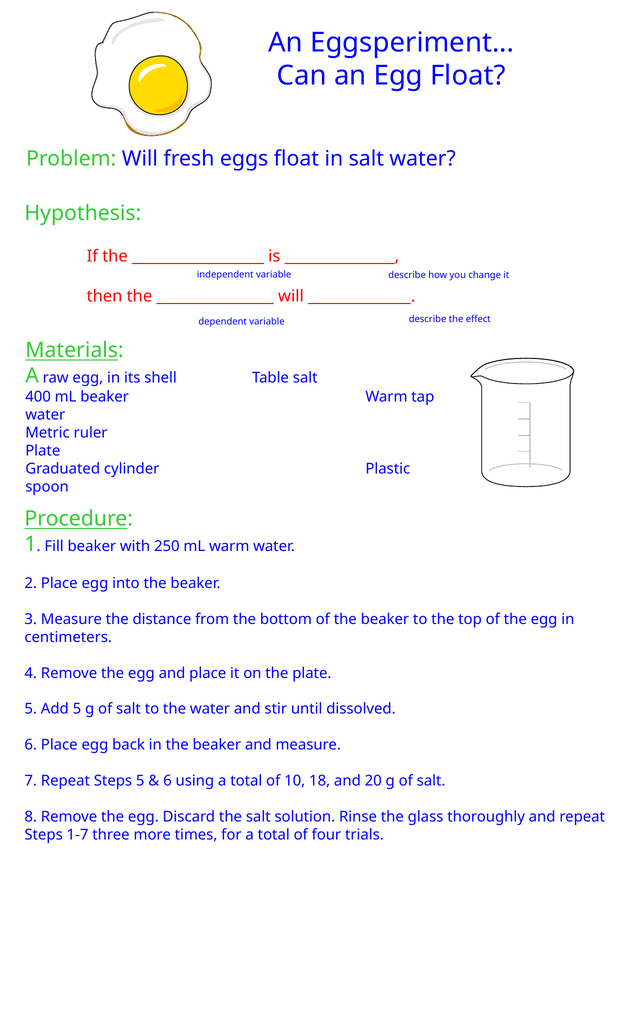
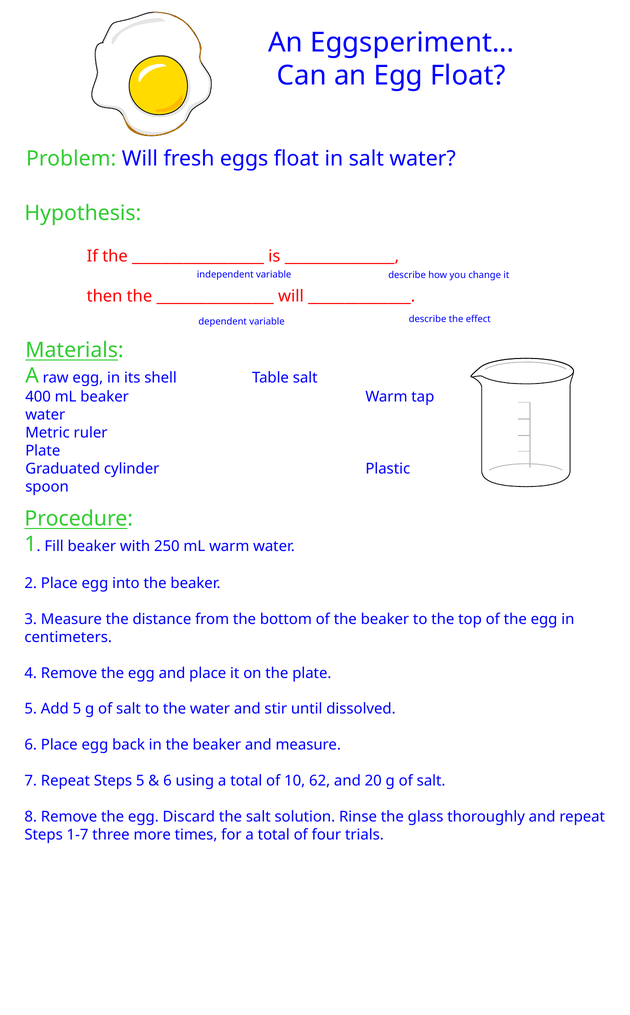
18: 18 -> 62
